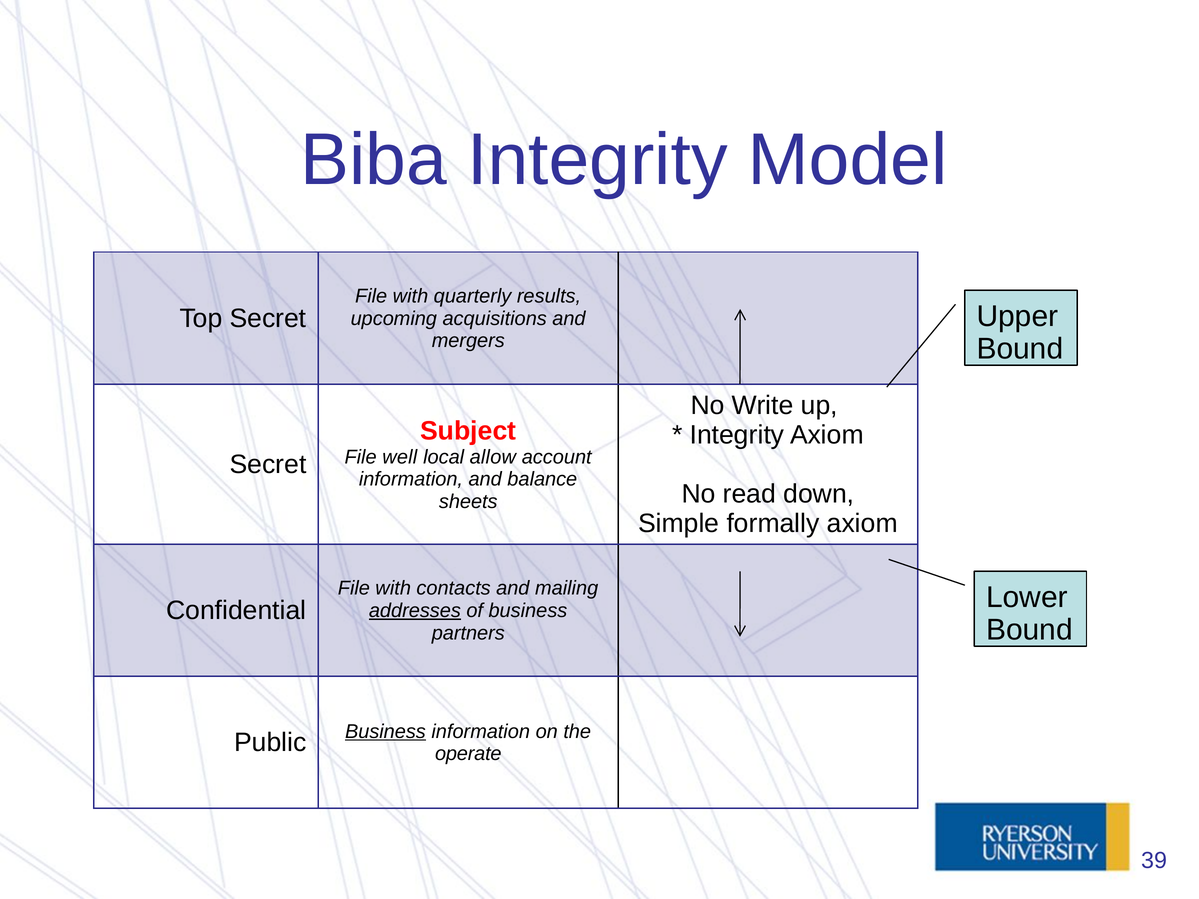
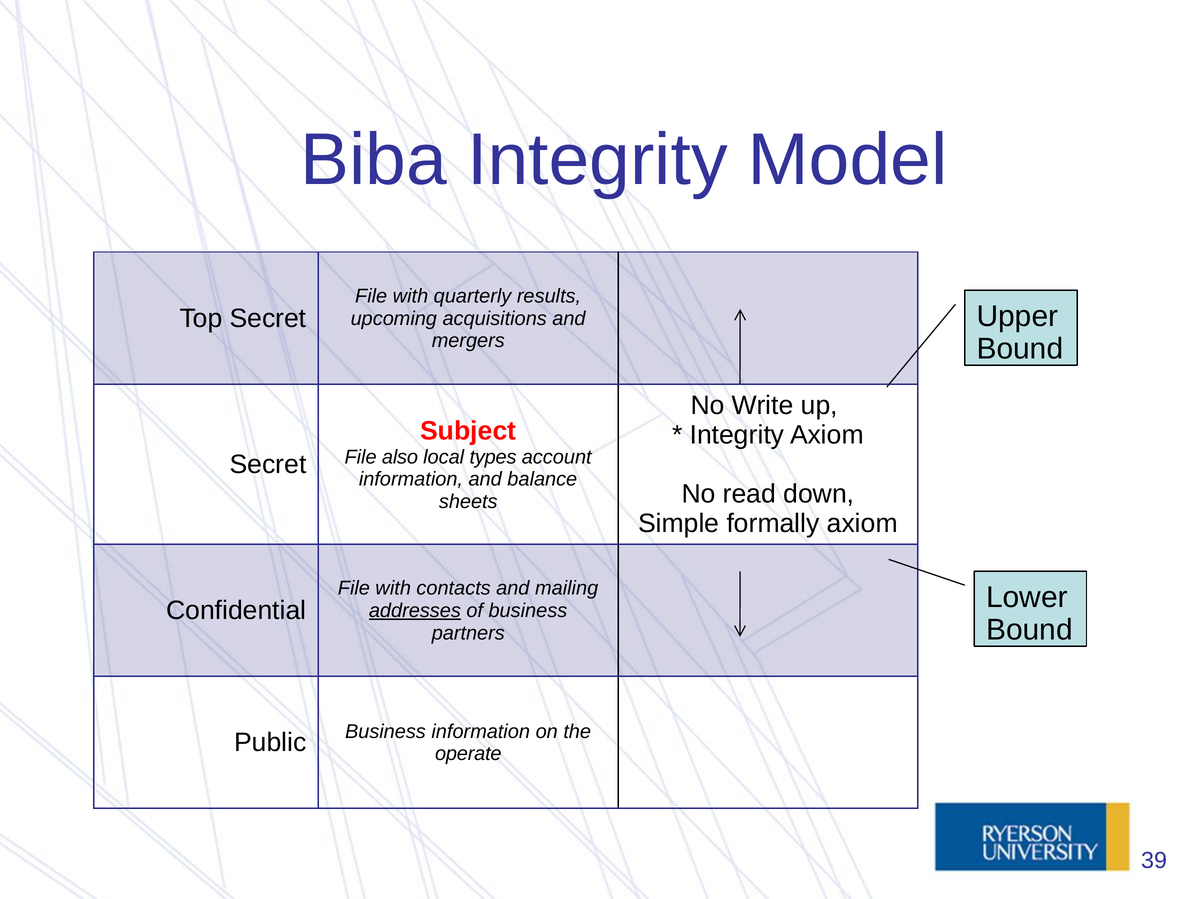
well: well -> also
allow: allow -> types
Business at (385, 732) underline: present -> none
